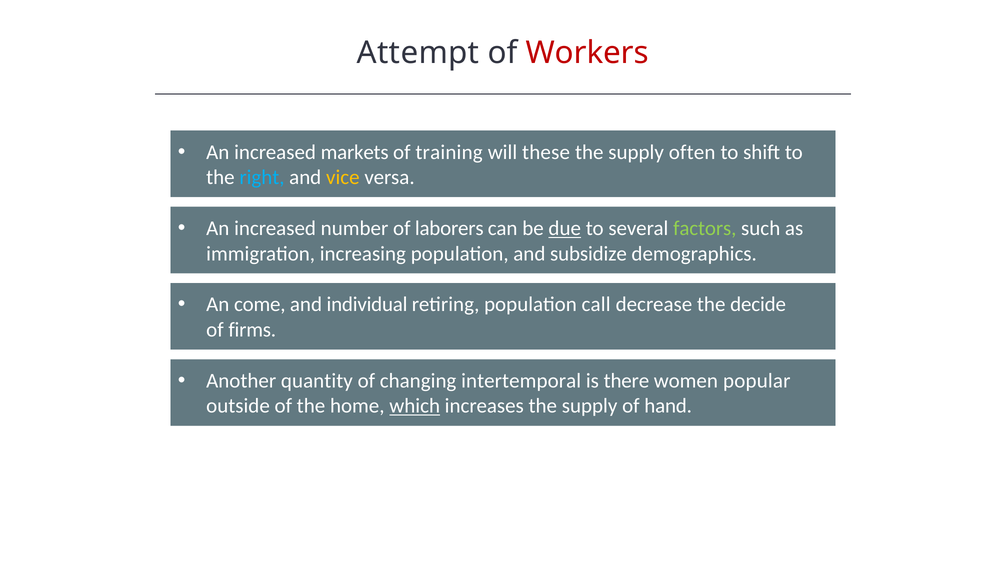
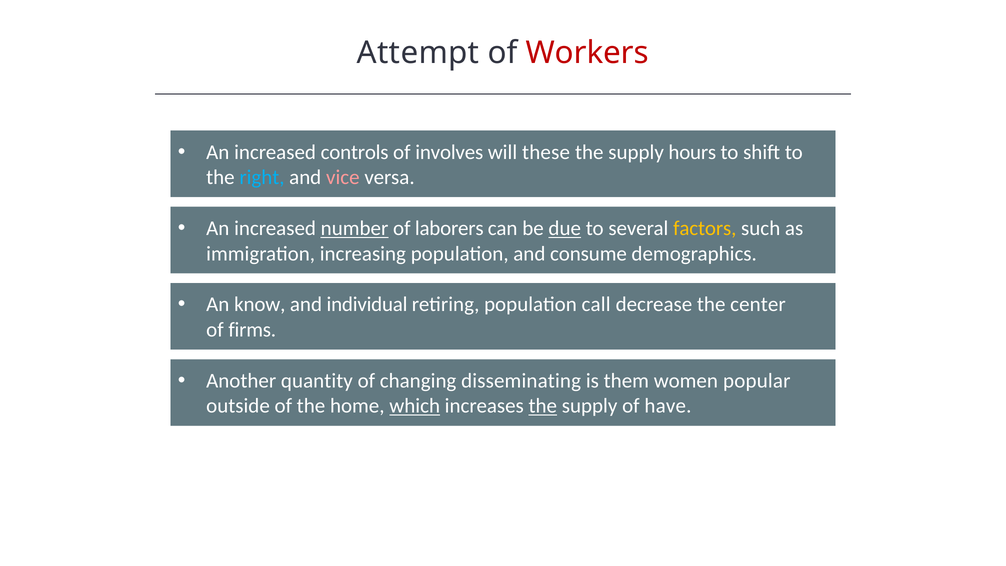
markets: markets -> controls
training: training -> involves
often: often -> hours
vice colour: yellow -> pink
number underline: none -> present
factors colour: light green -> yellow
subsidize: subsidize -> consume
come: come -> know
decide: decide -> center
intertemporal: intertemporal -> disseminating
there: there -> them
the at (543, 406) underline: none -> present
hand: hand -> have
